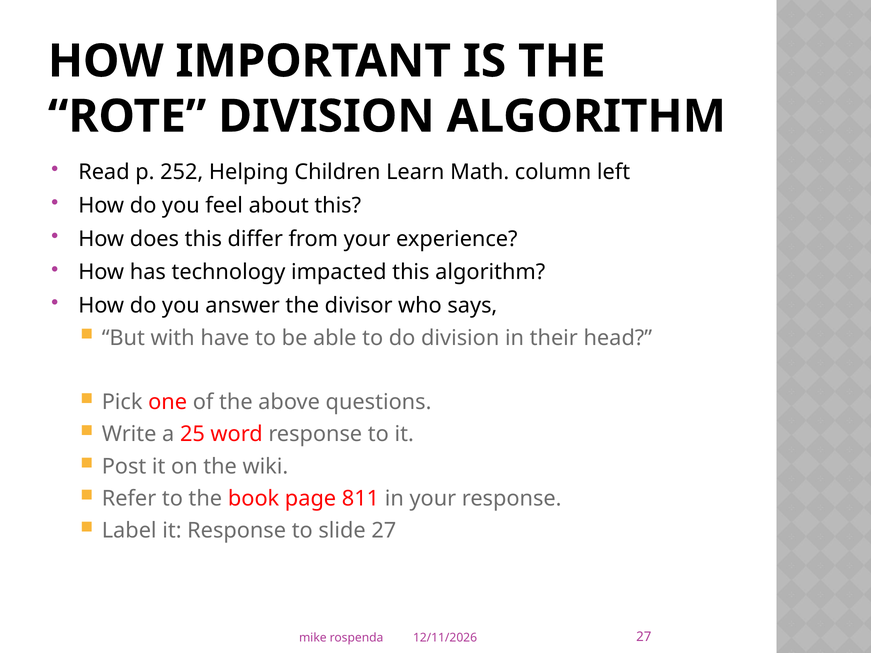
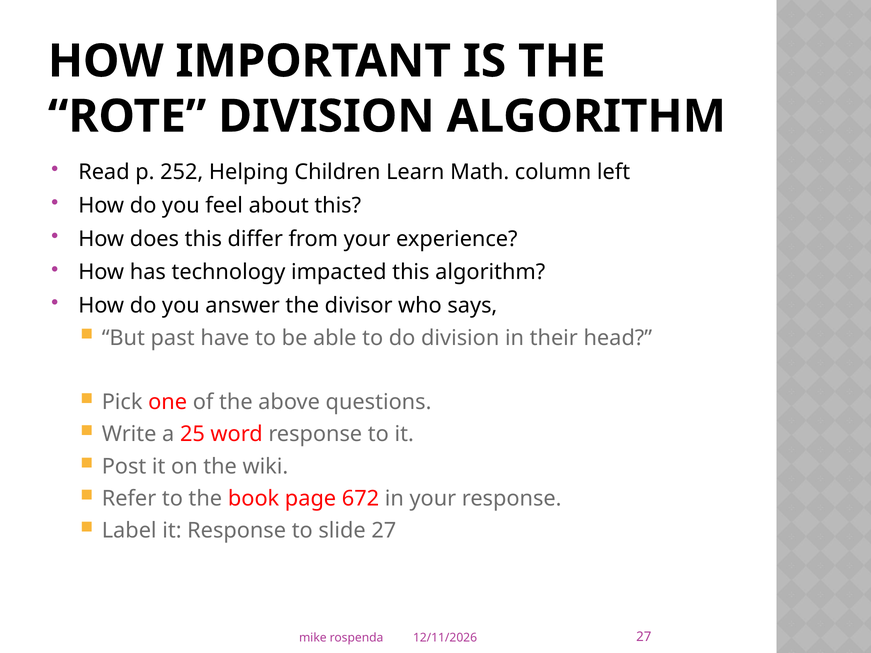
with: with -> past
811: 811 -> 672
